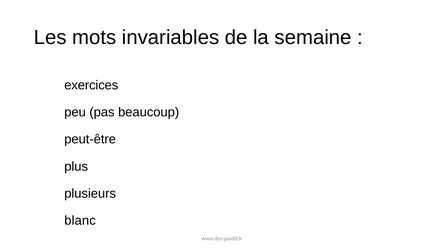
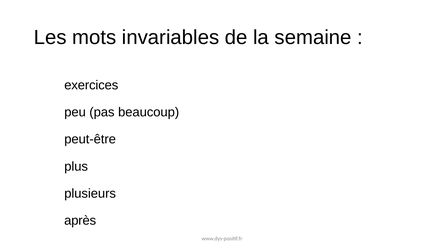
blanc: blanc -> après
